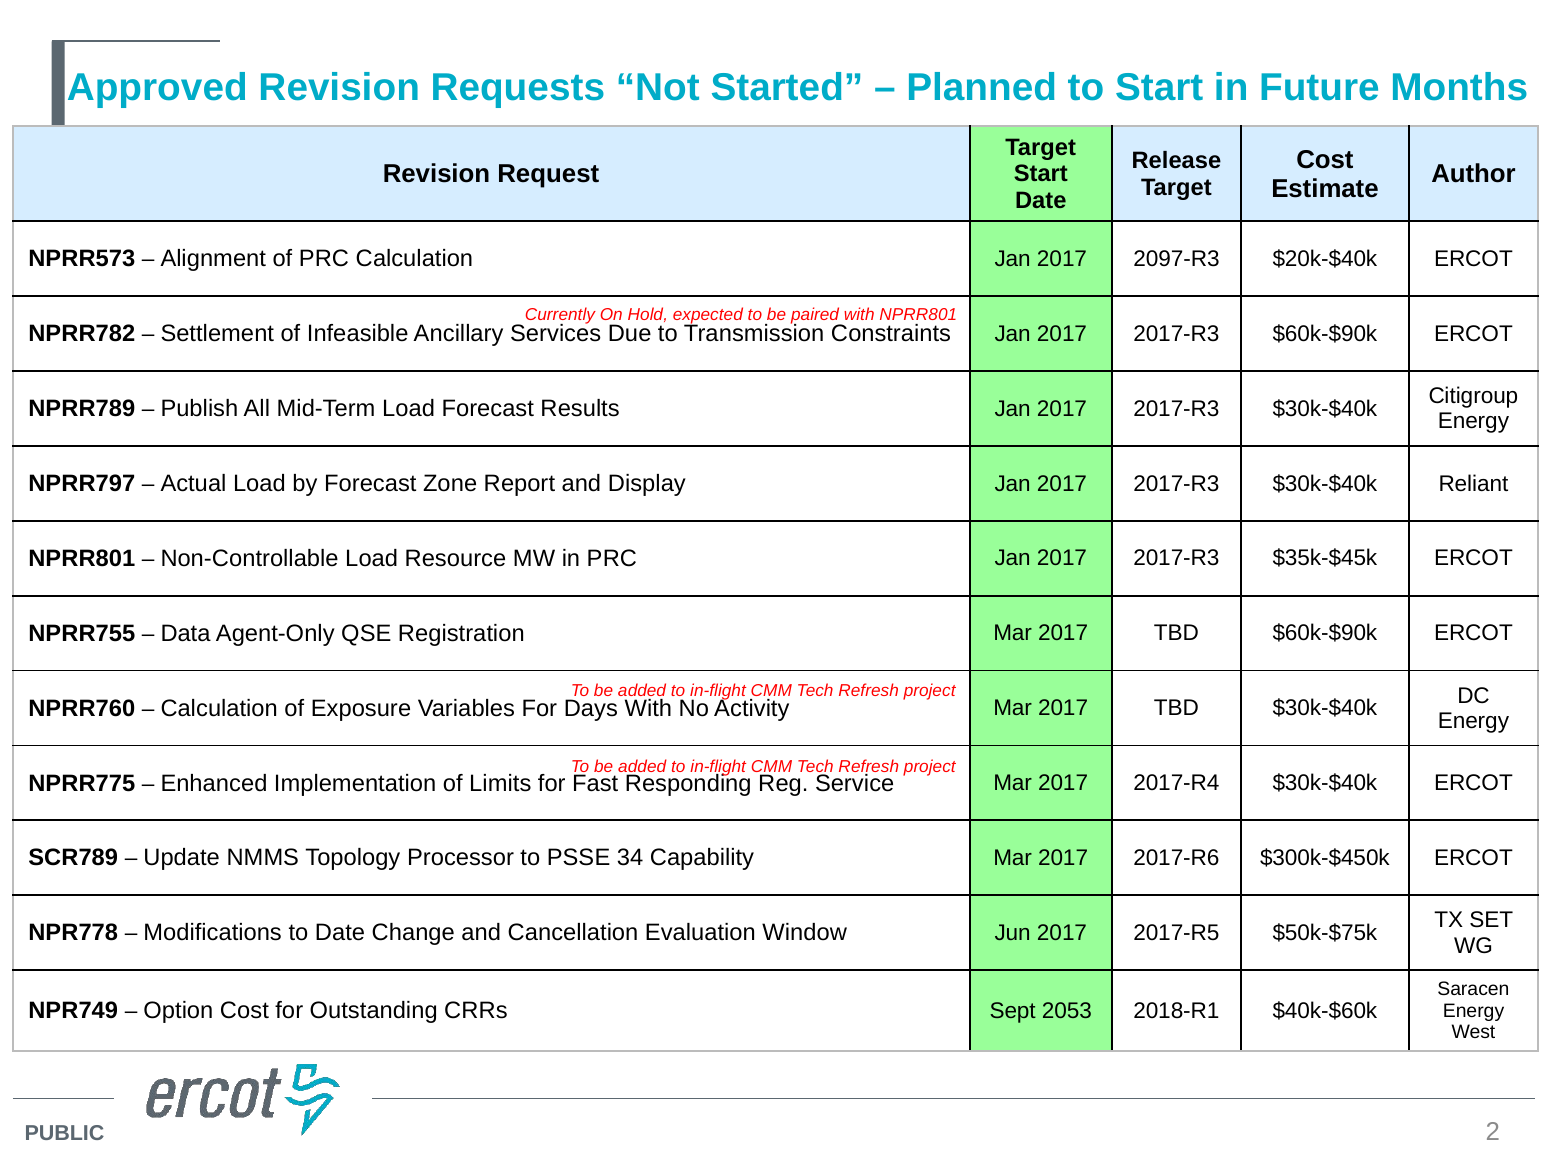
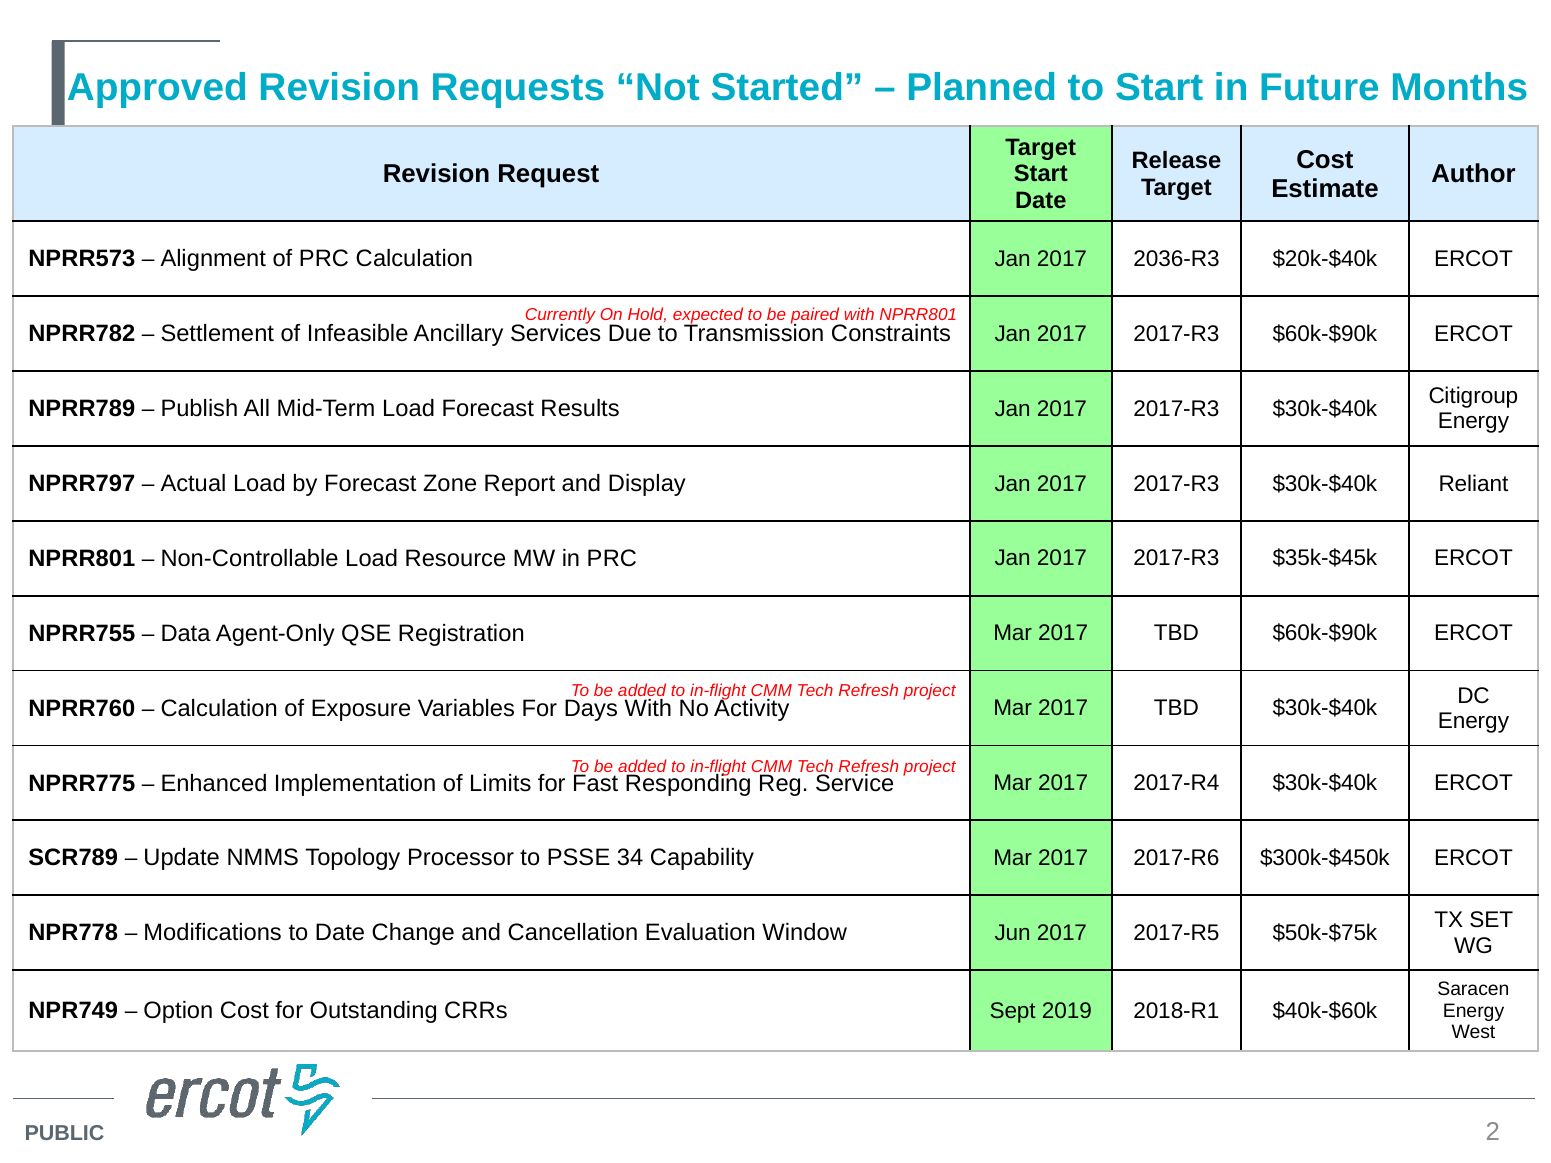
2097-R3: 2097-R3 -> 2036-R3
2053: 2053 -> 2019
